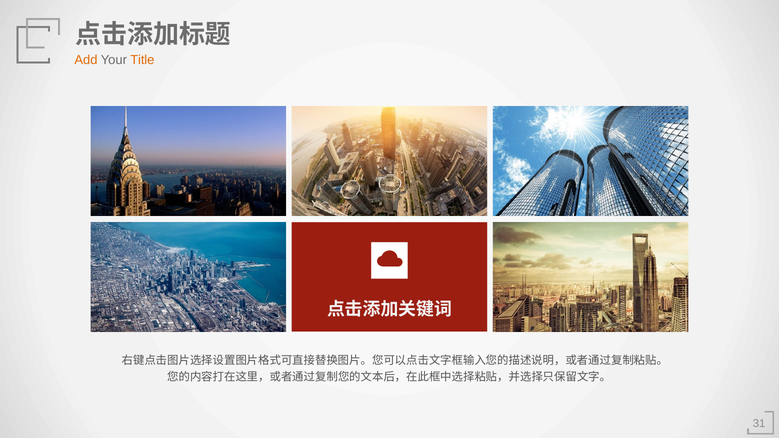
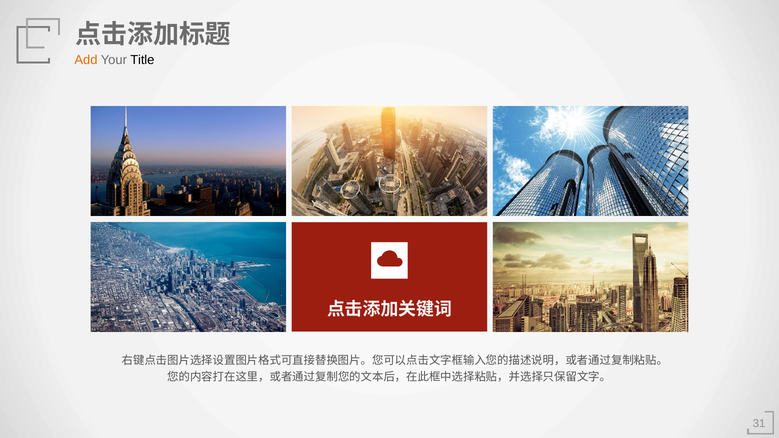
Title colour: orange -> black
